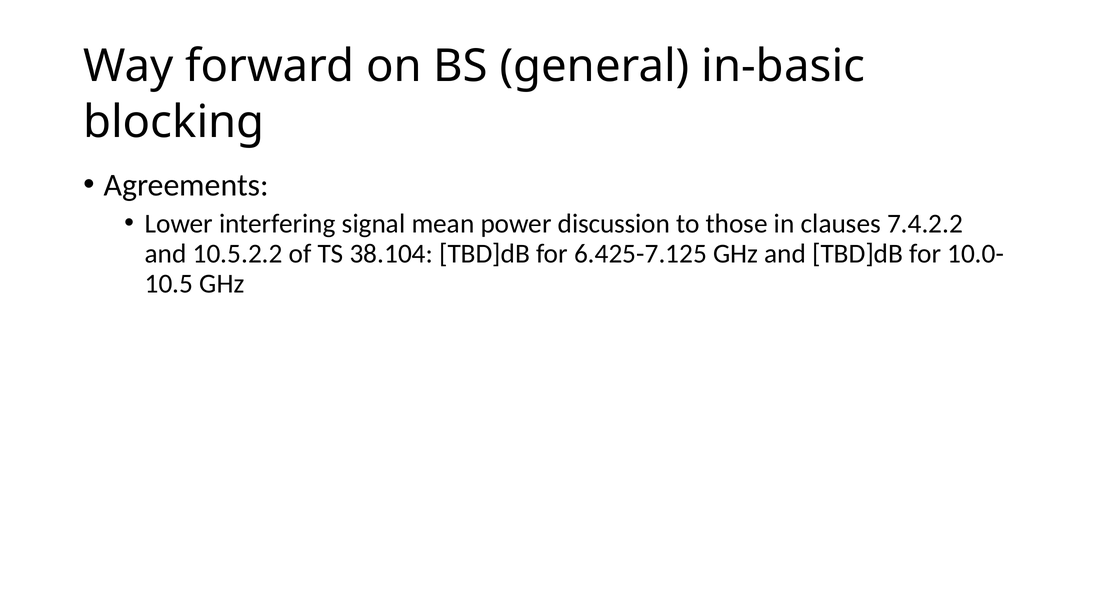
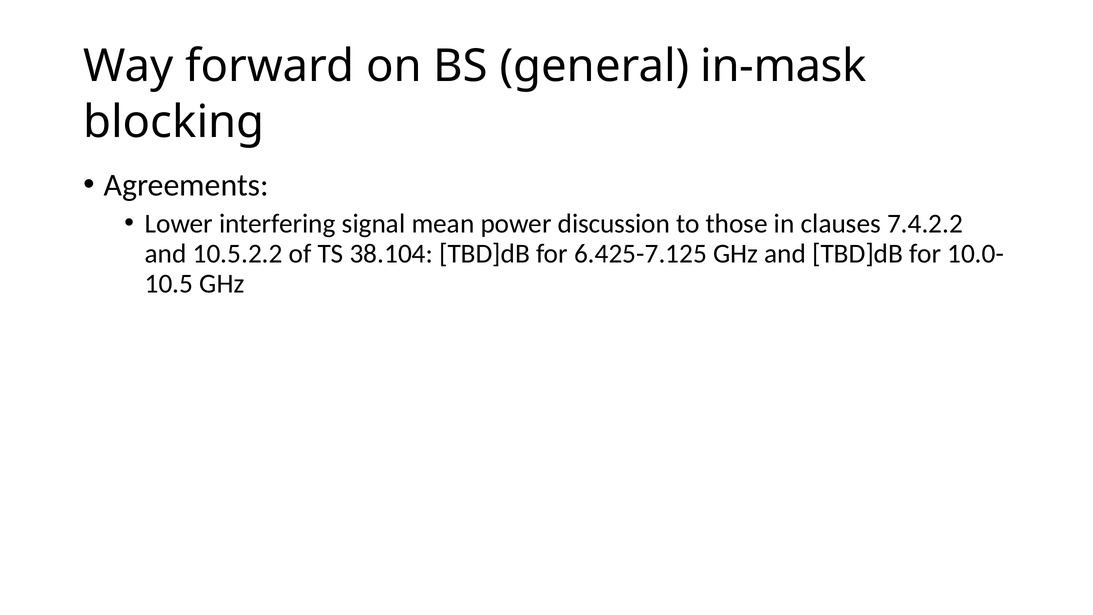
in-basic: in-basic -> in-mask
